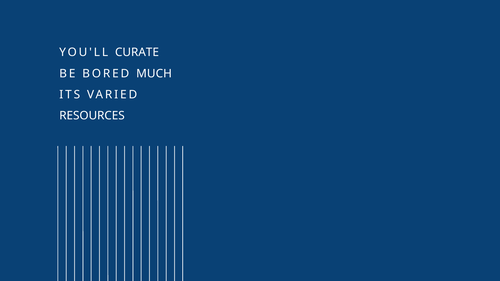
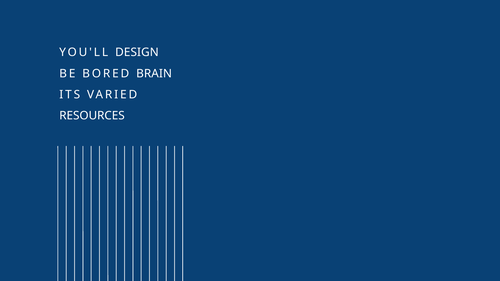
CURATE: CURATE -> DESIGN
MUCH: MUCH -> BRAIN
